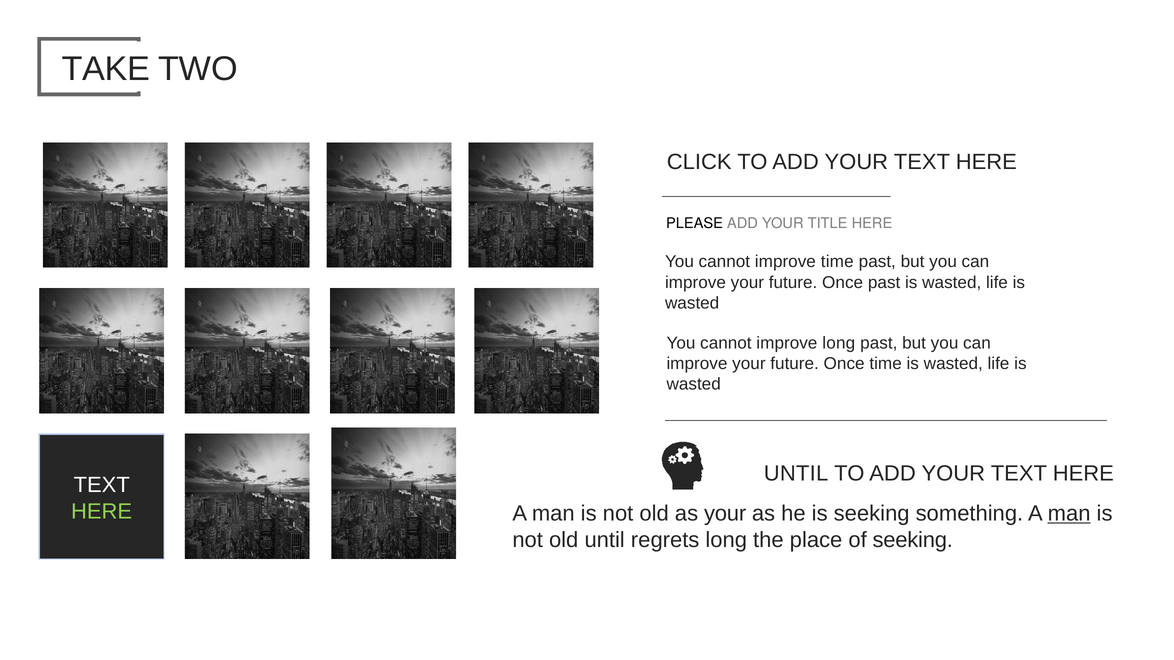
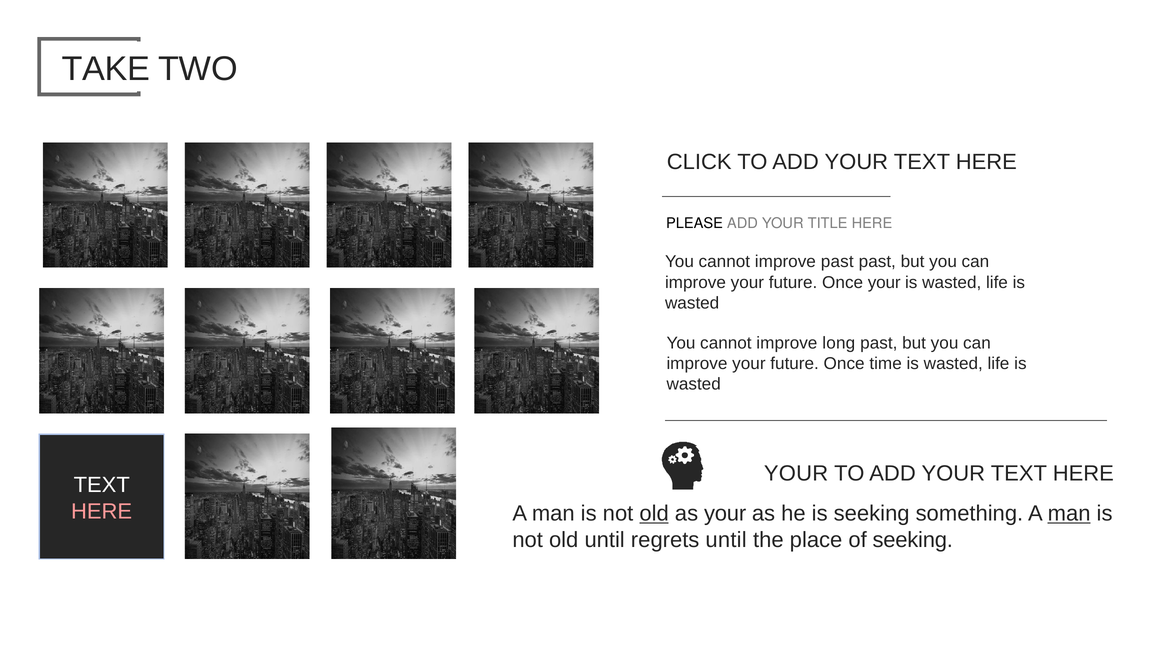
improve time: time -> past
Once past: past -> your
UNTIL at (796, 474): UNTIL -> YOUR
HERE at (102, 512) colour: light green -> pink
old at (654, 514) underline: none -> present
regrets long: long -> until
